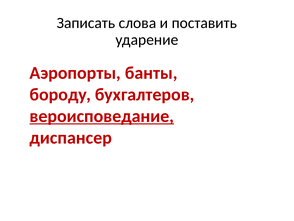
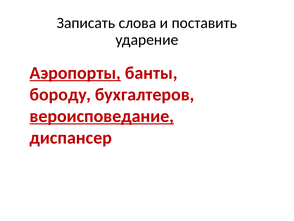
Аэропорты underline: none -> present
